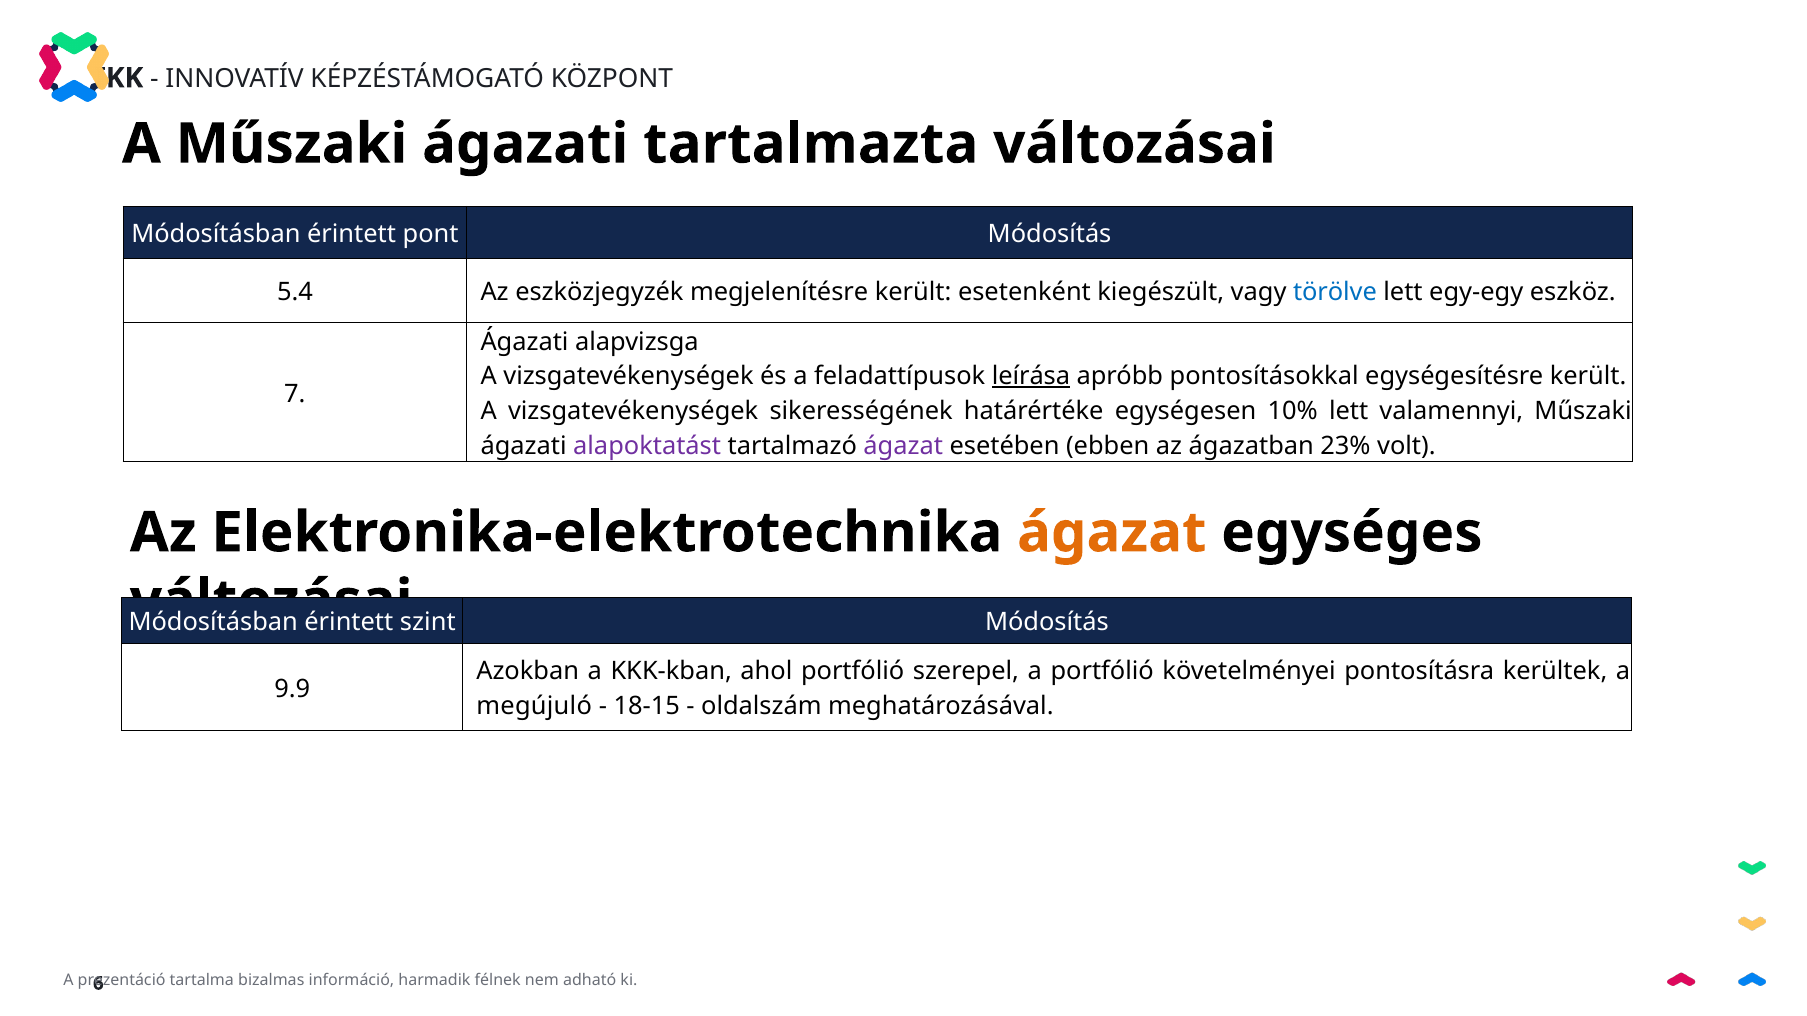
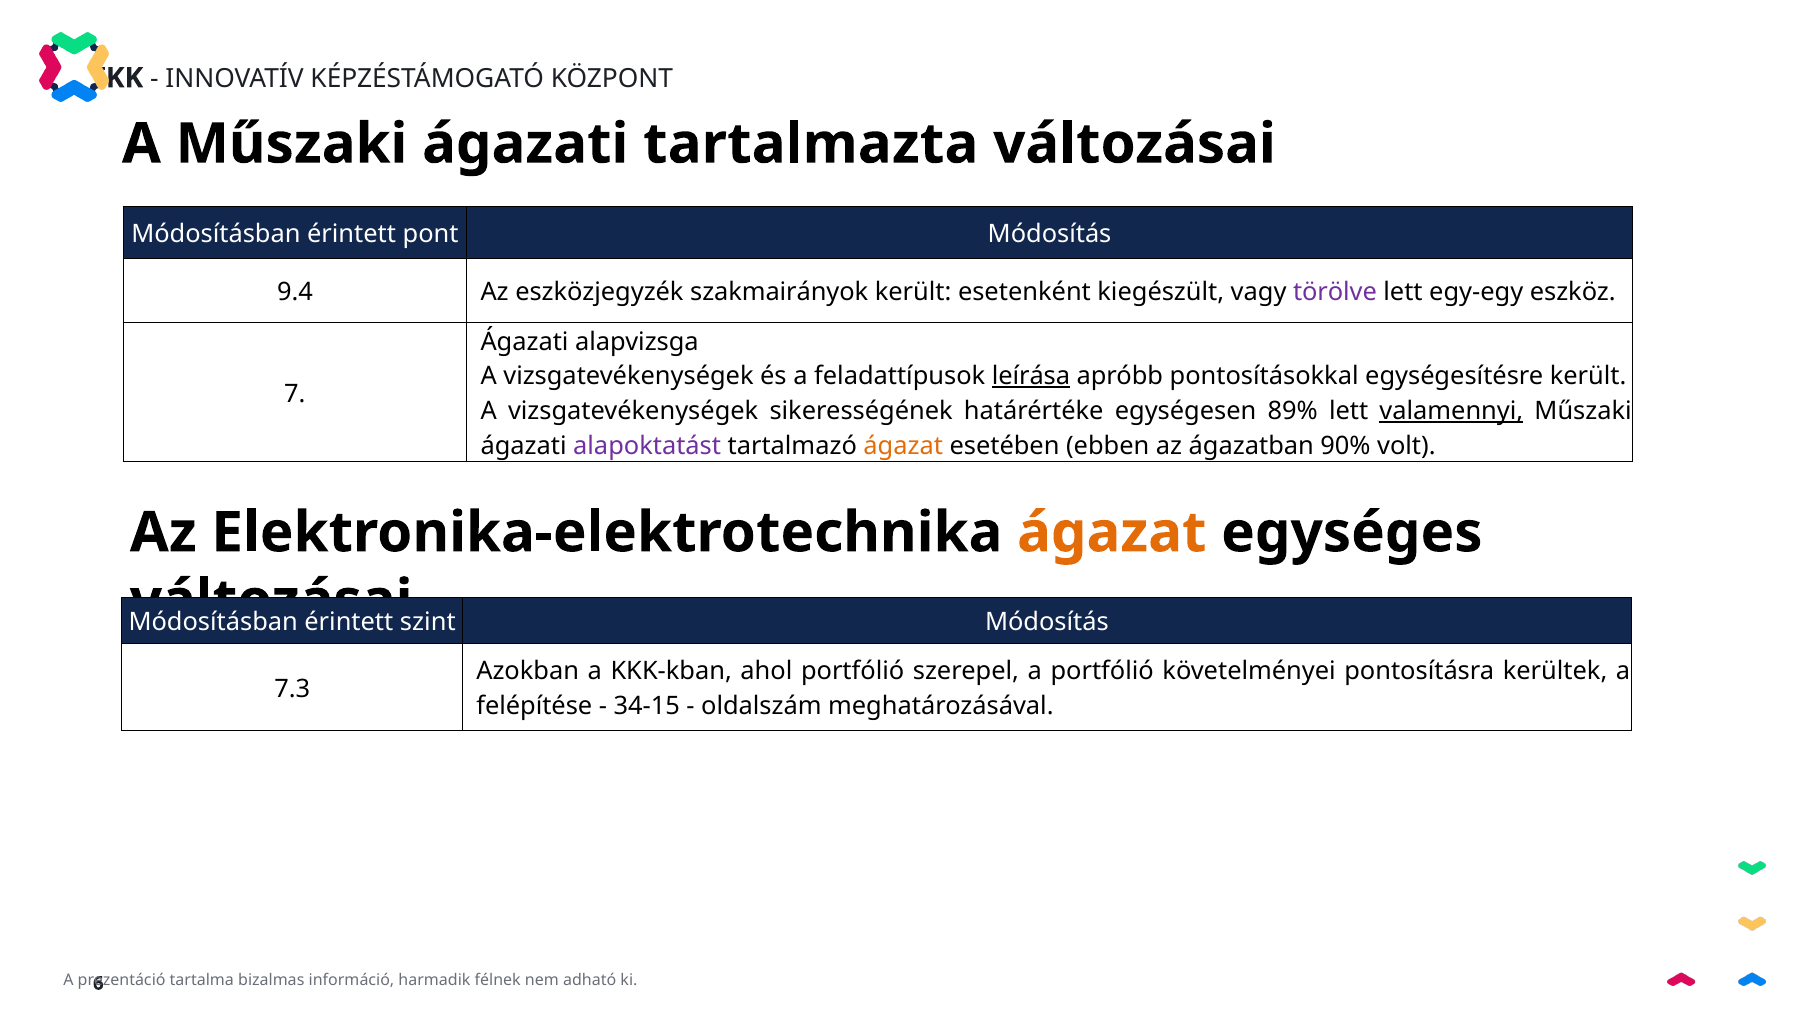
5.4: 5.4 -> 9.4
megjelenítésre: megjelenítésre -> szakmairányok
törölve colour: blue -> purple
10%: 10% -> 89%
valamennyi underline: none -> present
ágazat at (903, 446) colour: purple -> orange
23%: 23% -> 90%
9.9: 9.9 -> 7.3
megújuló: megújuló -> felépítése
18-15: 18-15 -> 34-15
